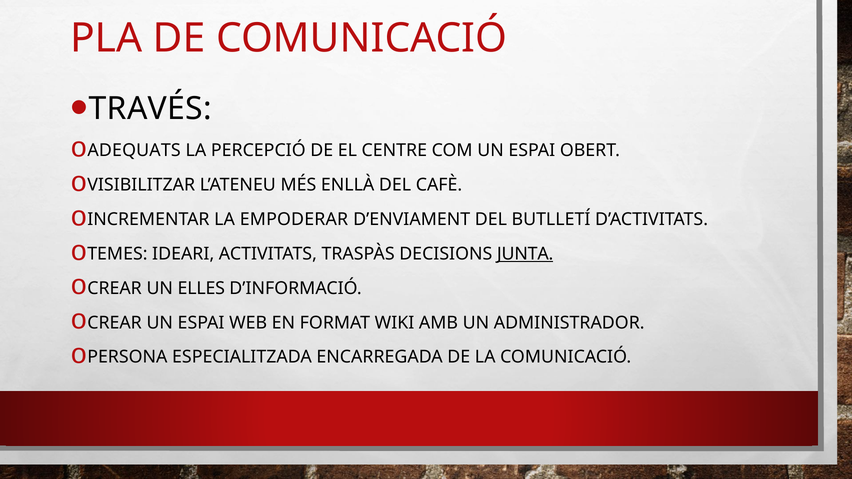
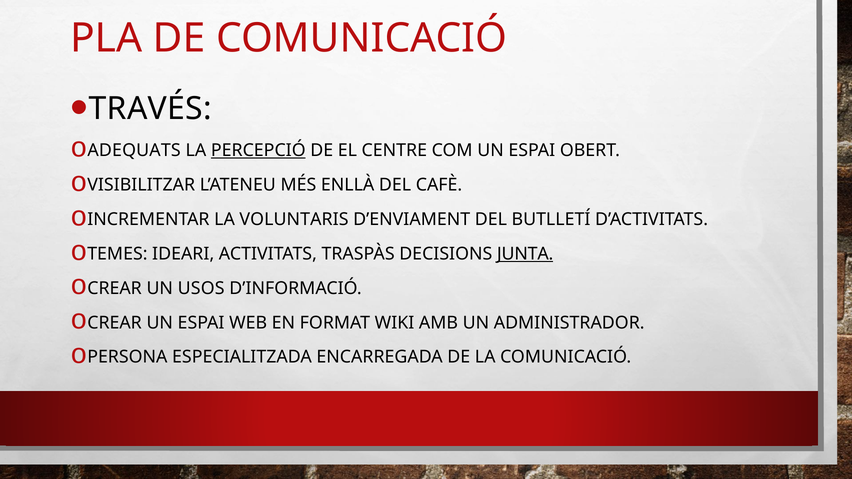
PERCEPCIÓ underline: none -> present
EMPODERAR: EMPODERAR -> VOLUNTARIS
ELLES: ELLES -> USOS
